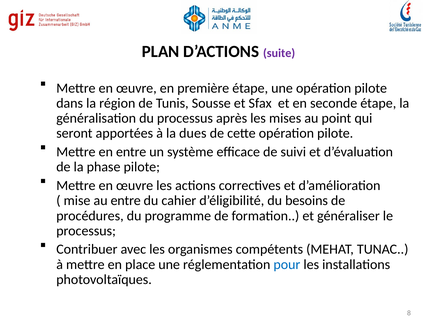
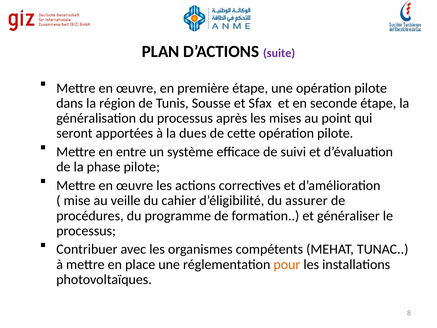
au entre: entre -> veille
besoins: besoins -> assurer
pour colour: blue -> orange
